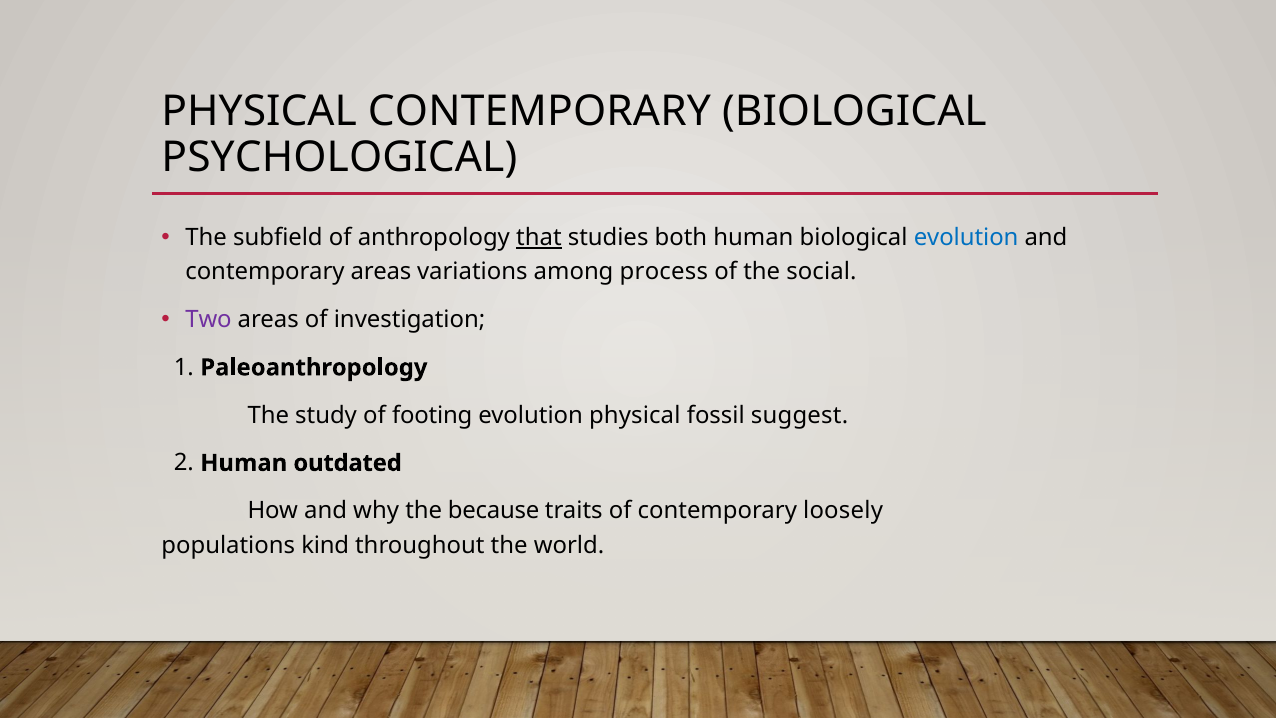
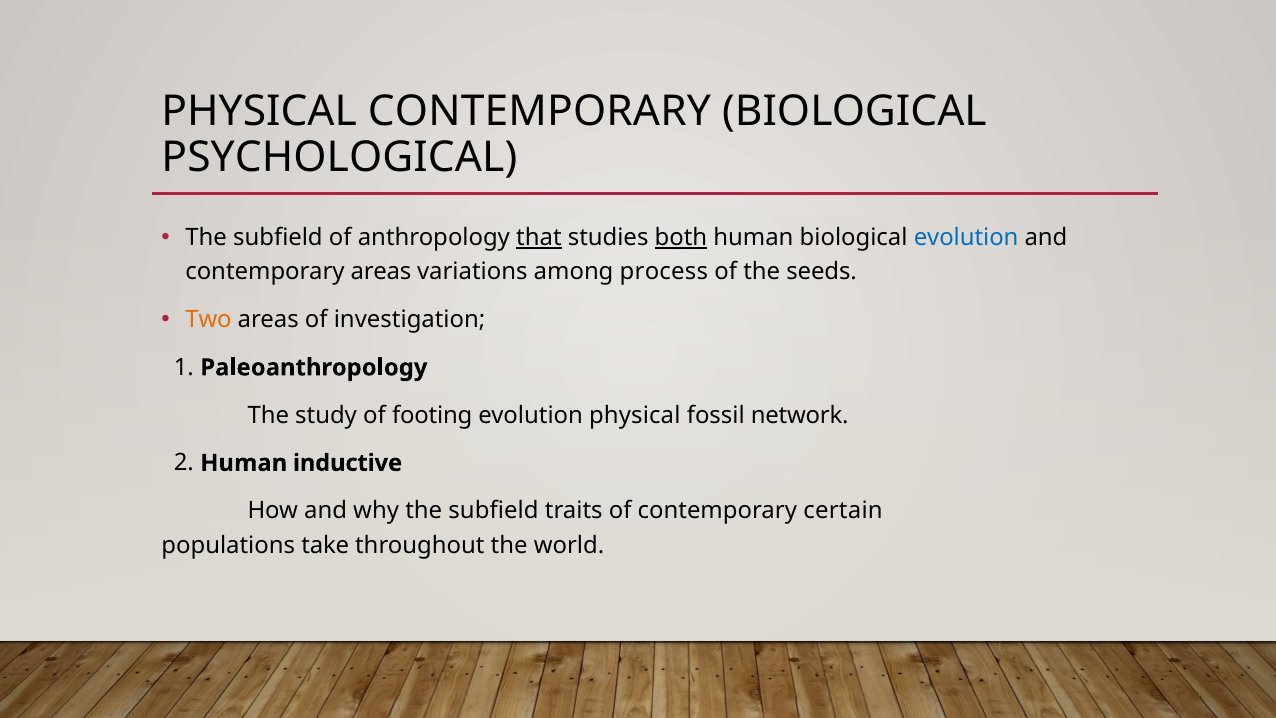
both underline: none -> present
social: social -> seeds
Two colour: purple -> orange
suggest: suggest -> network
outdated: outdated -> inductive
why the because: because -> subfield
loosely: loosely -> certain
kind: kind -> take
